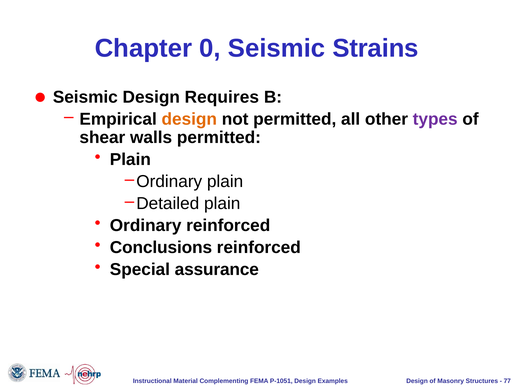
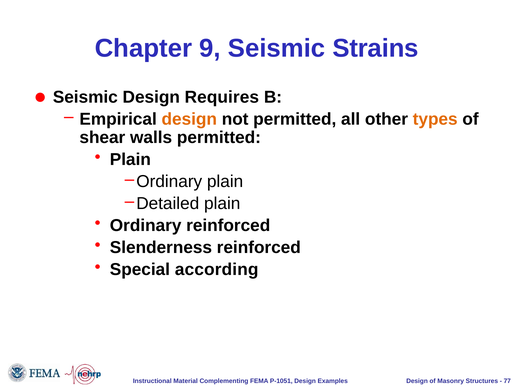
0: 0 -> 9
types colour: purple -> orange
Conclusions: Conclusions -> Slenderness
assurance: assurance -> according
